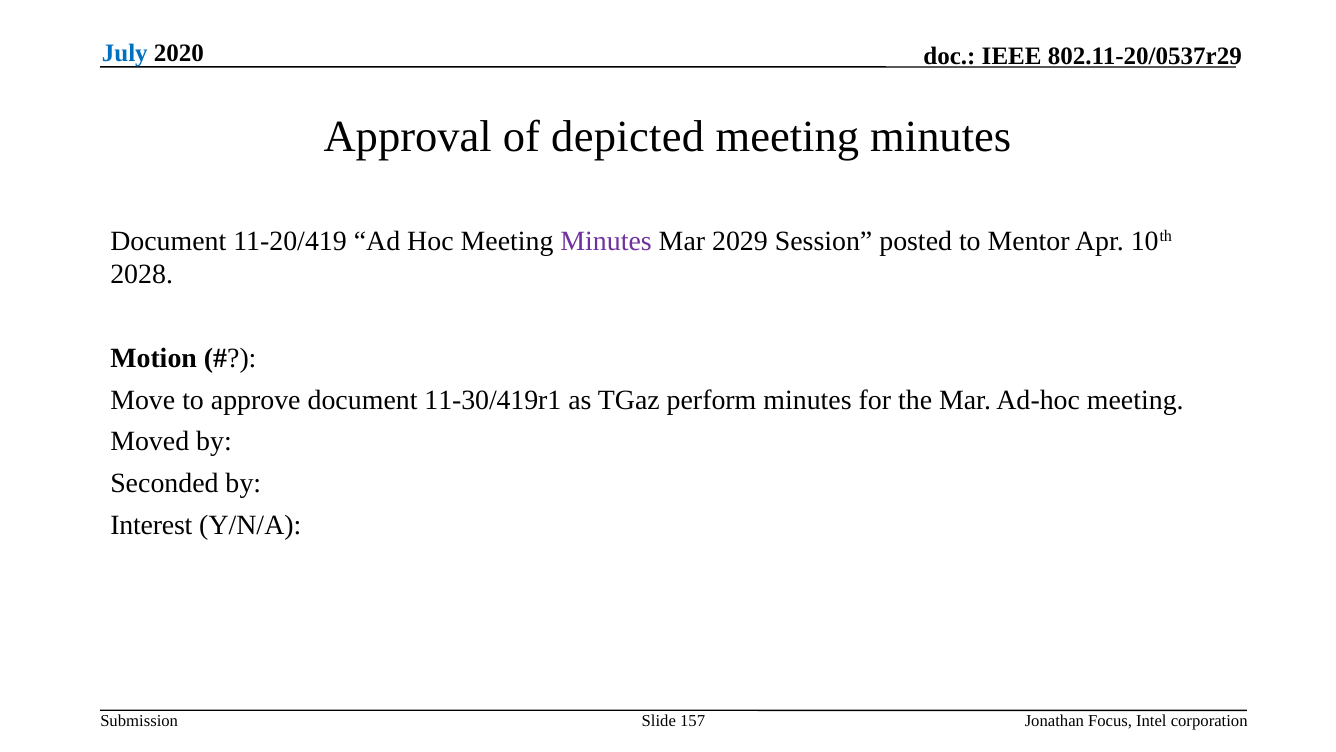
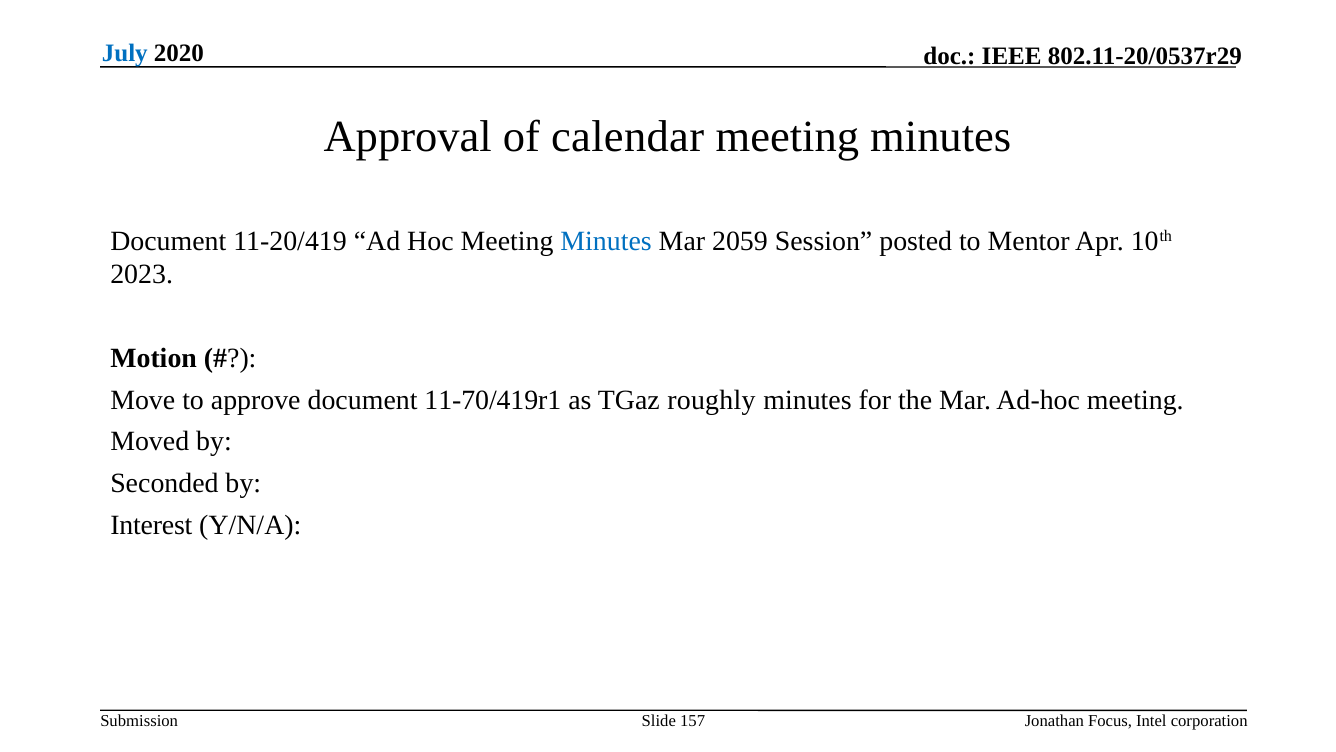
depicted: depicted -> calendar
Minutes at (606, 241) colour: purple -> blue
2029: 2029 -> 2059
2028: 2028 -> 2023
11-30/419r1: 11-30/419r1 -> 11-70/419r1
perform: perform -> roughly
